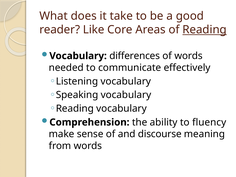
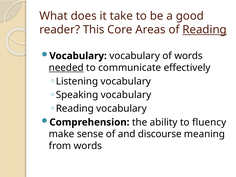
Like: Like -> This
Vocabulary differences: differences -> vocabulary
needed underline: none -> present
